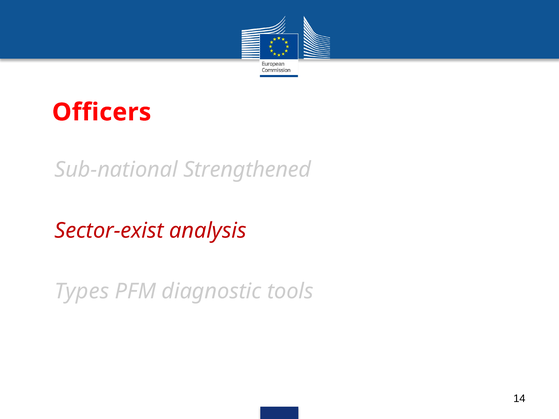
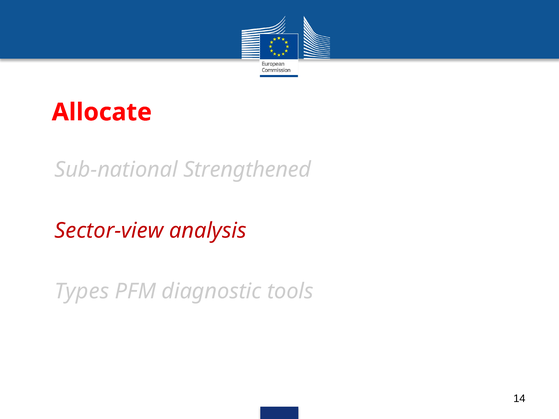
Officers: Officers -> Allocate
Sector-exist: Sector-exist -> Sector-view
